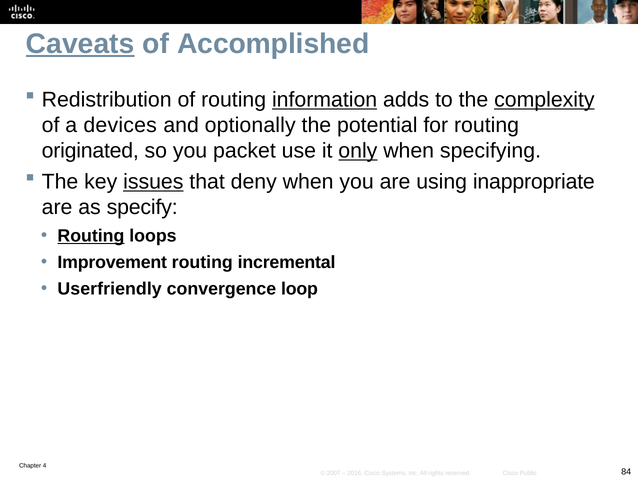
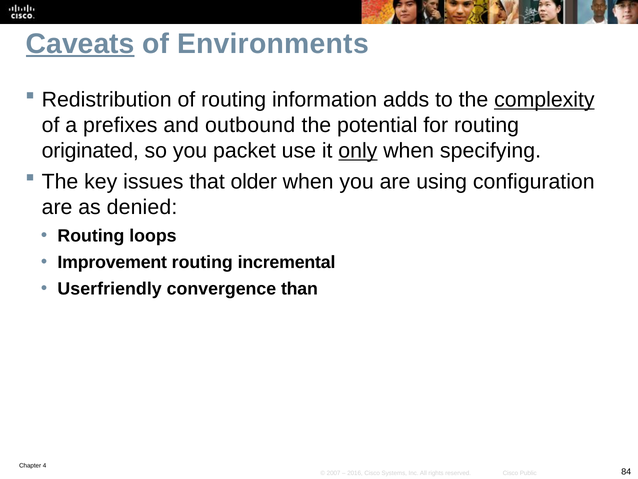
Accomplished: Accomplished -> Environments
information underline: present -> none
devices: devices -> prefixes
optionally: optionally -> outbound
issues underline: present -> none
deny: deny -> older
inappropriate: inappropriate -> configuration
specify: specify -> denied
Routing at (91, 236) underline: present -> none
loop: loop -> than
